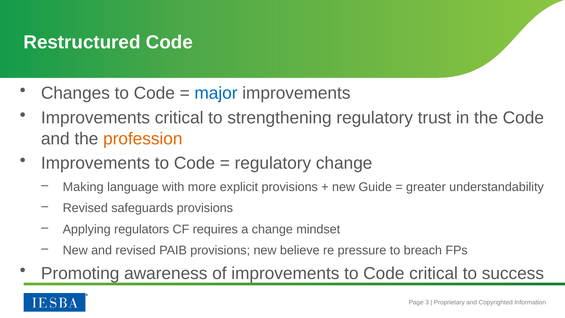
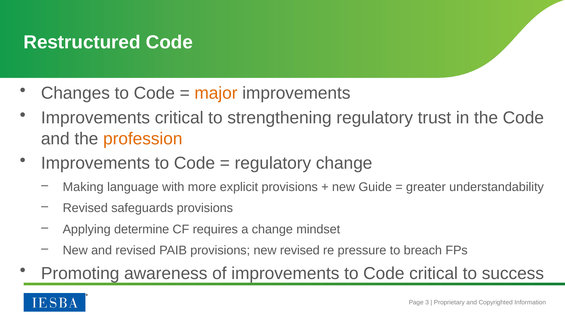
major colour: blue -> orange
regulators: regulators -> determine
new believe: believe -> revised
